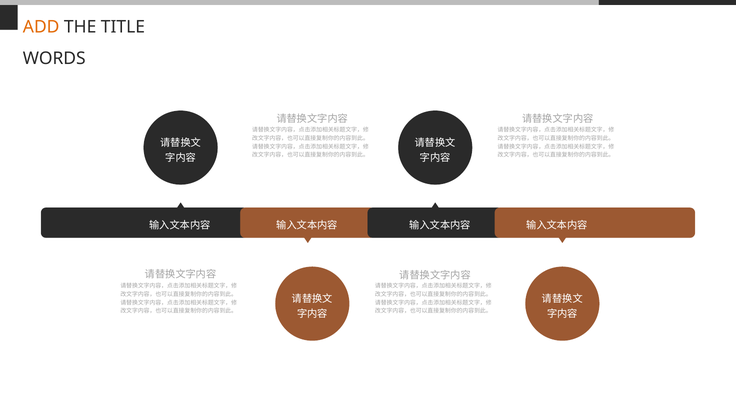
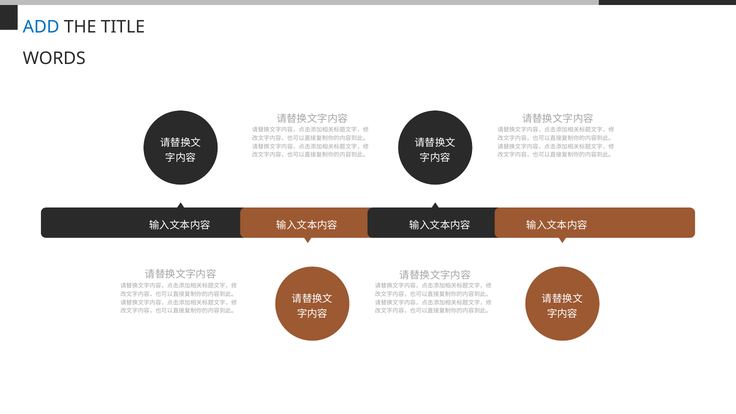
ADD at (41, 27) colour: orange -> blue
